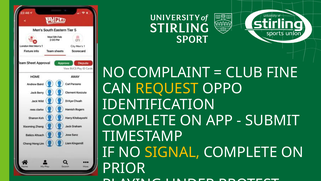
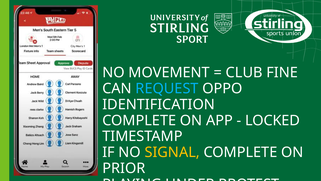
COMPLAINT: COMPLAINT -> MOVEMENT
REQUEST colour: yellow -> light blue
SUBMIT: SUBMIT -> LOCKED
